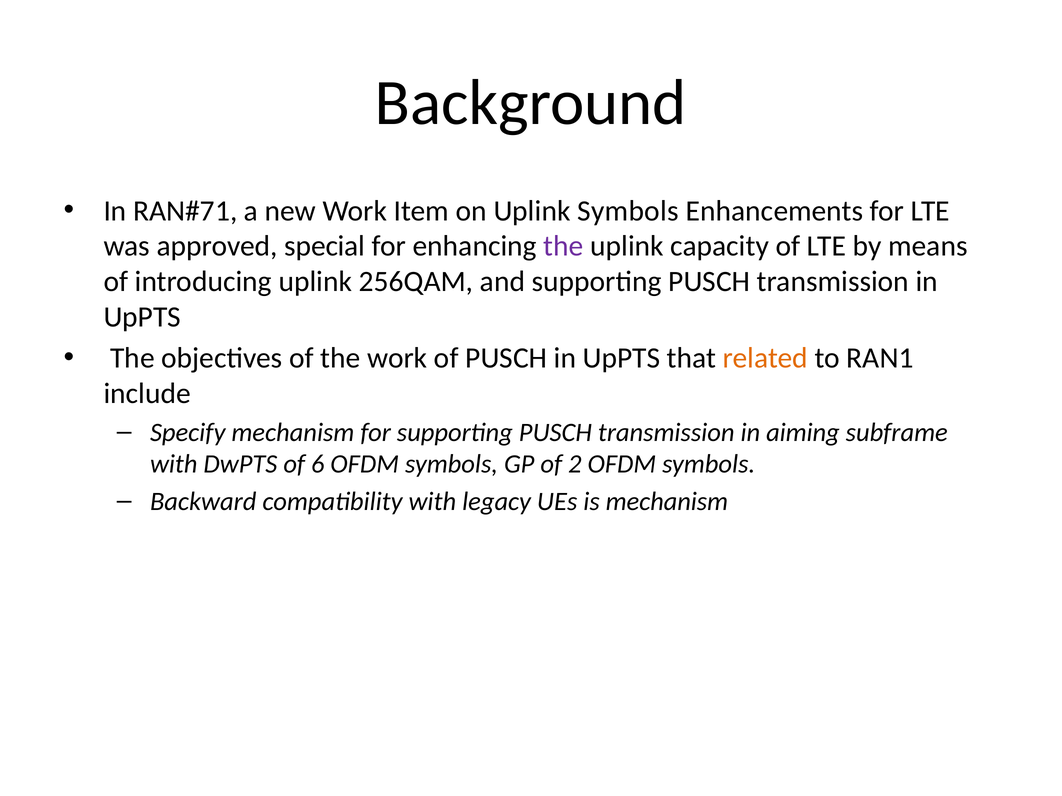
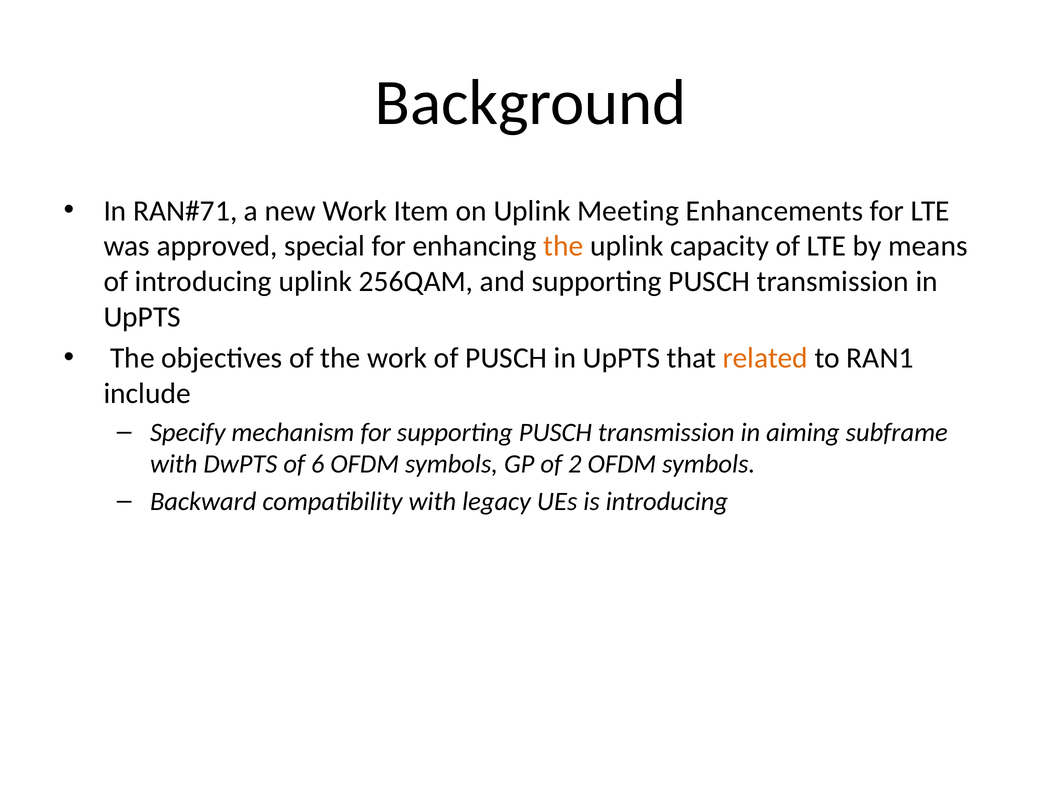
Uplink Symbols: Symbols -> Meeting
the at (563, 246) colour: purple -> orange
is mechanism: mechanism -> introducing
